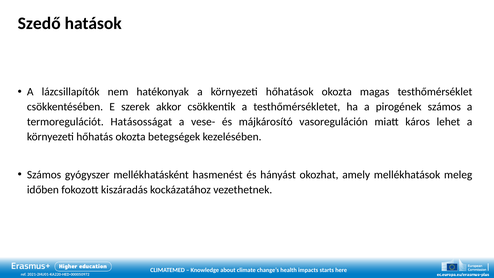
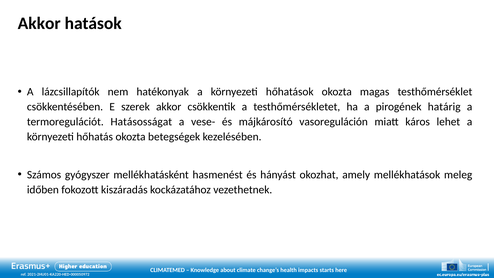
Szedő at (39, 24): Szedő -> Akkor
pirogének számos: számos -> határig
